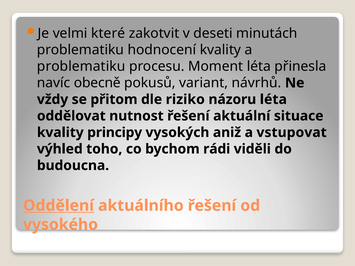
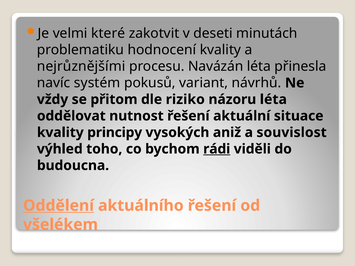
problematiku at (81, 66): problematiku -> nejrůznějšími
Moment: Moment -> Navázán
obecně: obecně -> systém
vstupovat: vstupovat -> souvislost
rádi underline: none -> present
vysokého: vysokého -> všelékem
